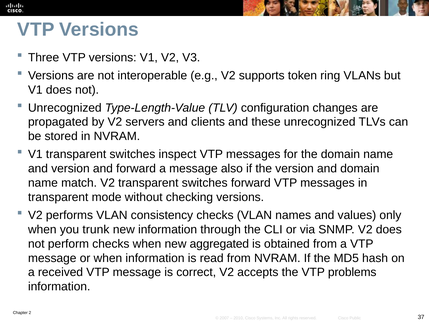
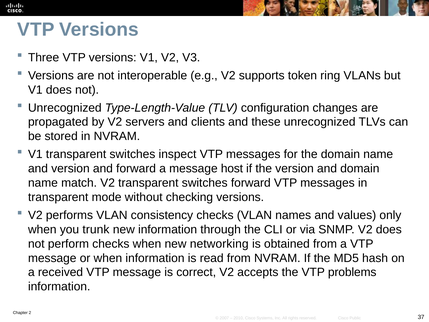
also: also -> host
aggregated: aggregated -> networking
